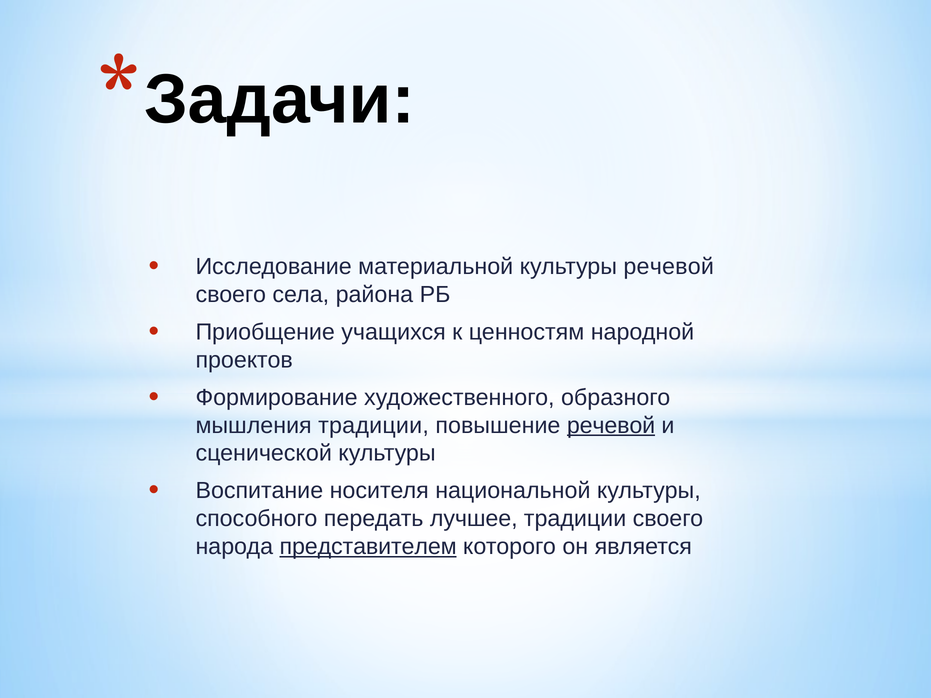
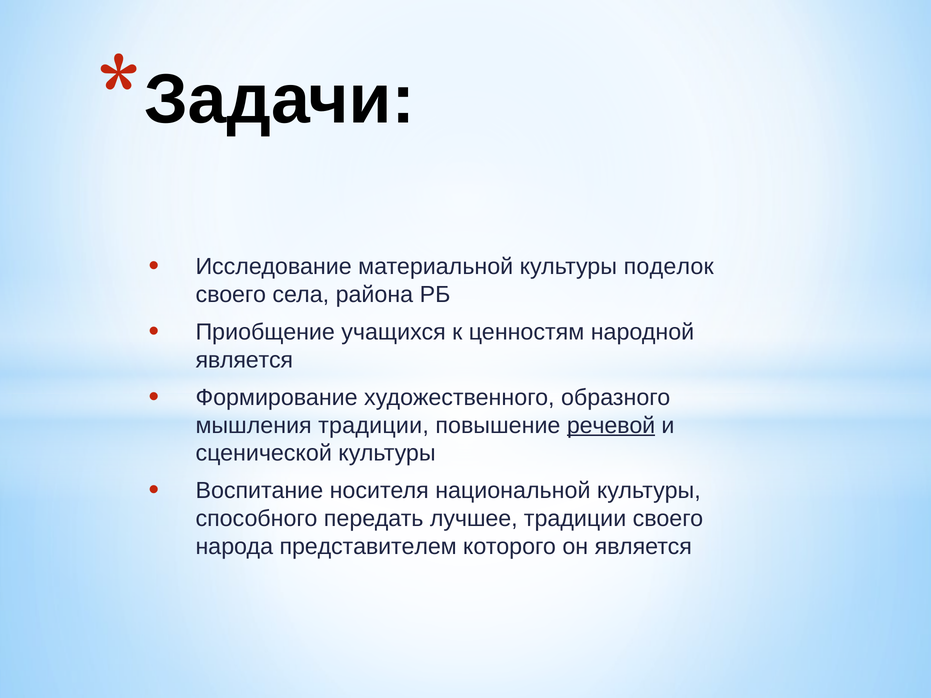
культуры речевой: речевой -> поделок
проектов at (244, 360): проектов -> является
представителем underline: present -> none
